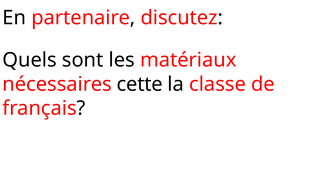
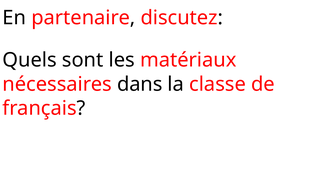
cette: cette -> dans
